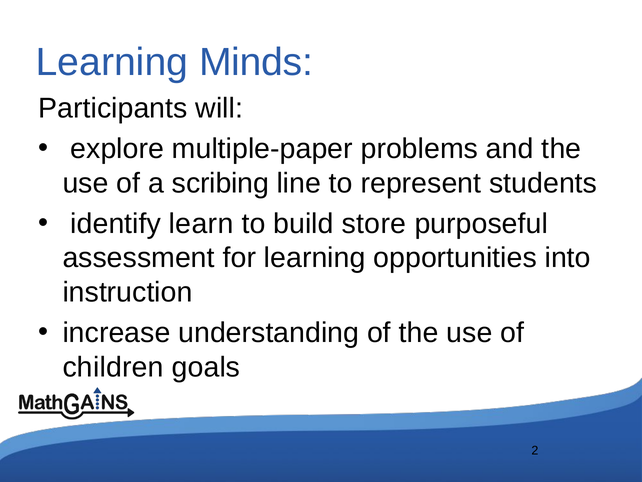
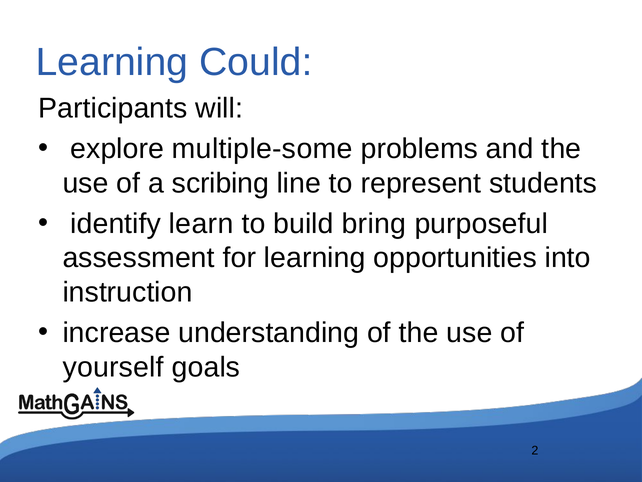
Minds: Minds -> Could
multiple-paper: multiple-paper -> multiple-some
store: store -> bring
children: children -> yourself
